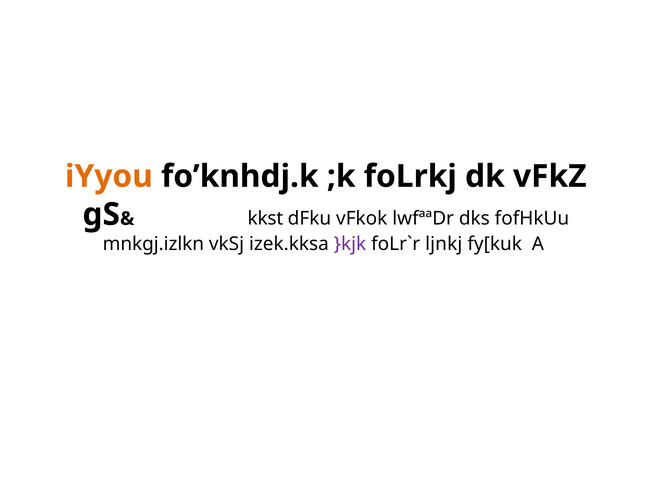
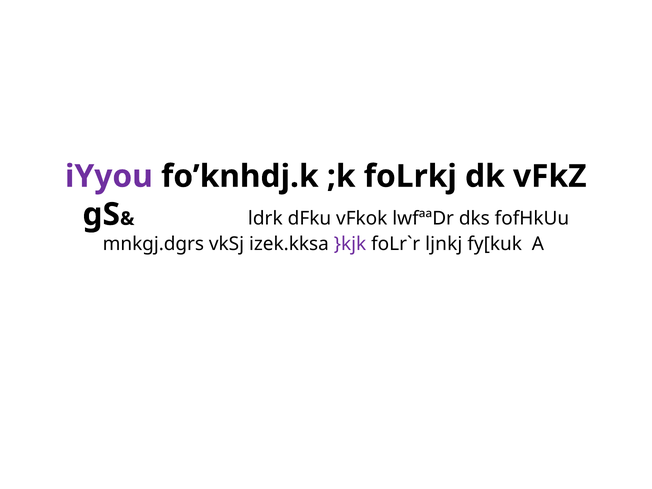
iYyou colour: orange -> purple
kkst: kkst -> ldrk
mnkgj.izlkn: mnkgj.izlkn -> mnkgj.dgrs
